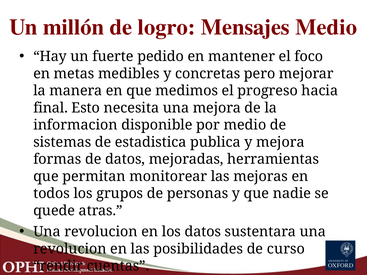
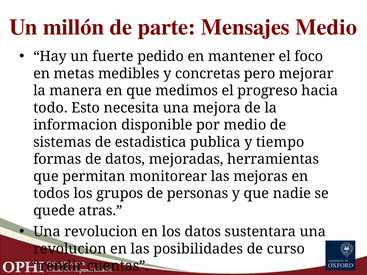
logro: logro -> parte
final: final -> todo
y mejora: mejora -> tiempo
